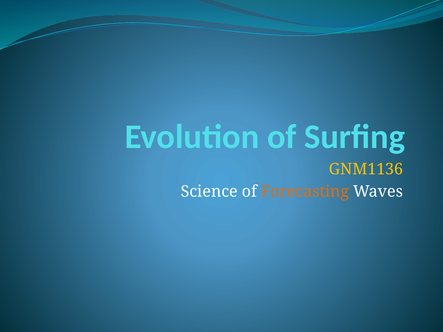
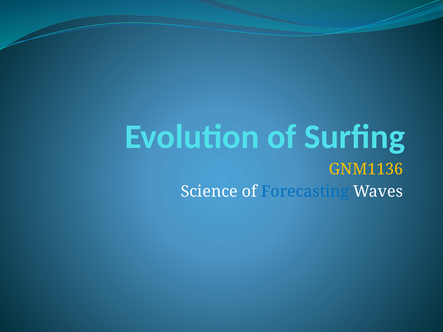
Forecasting colour: orange -> blue
